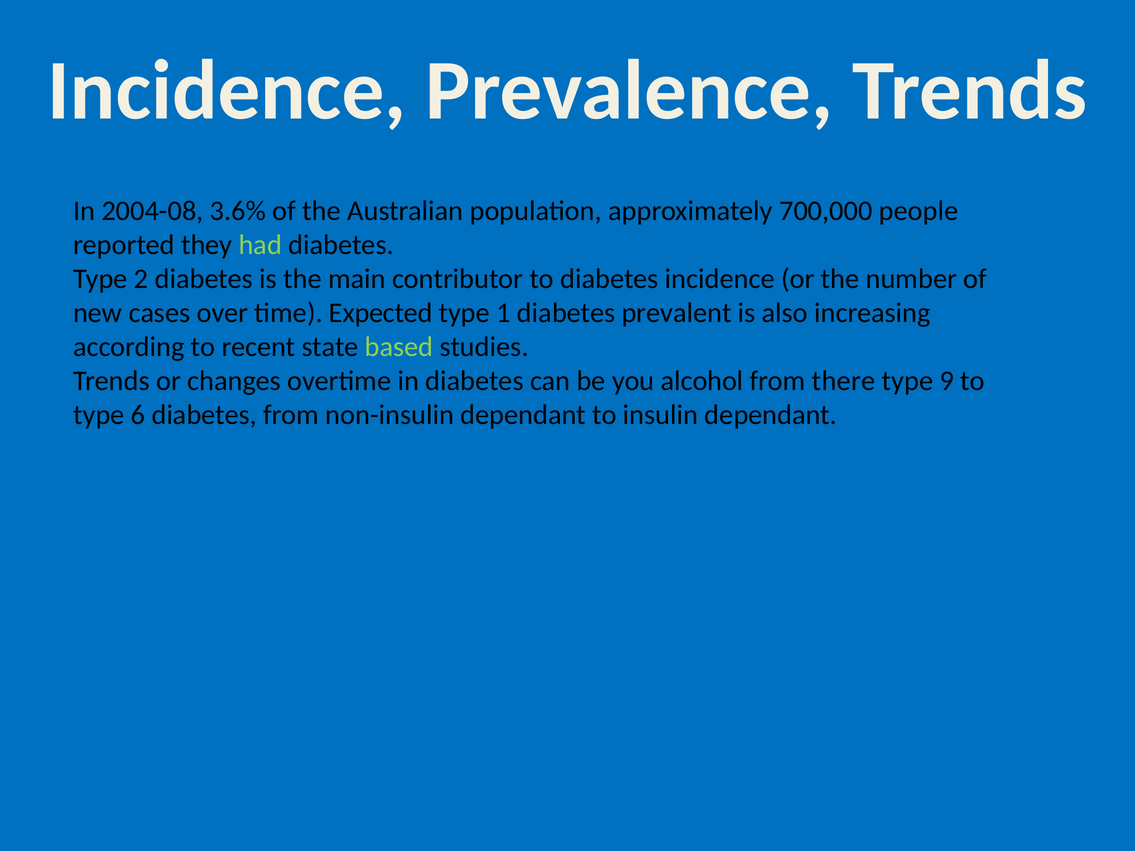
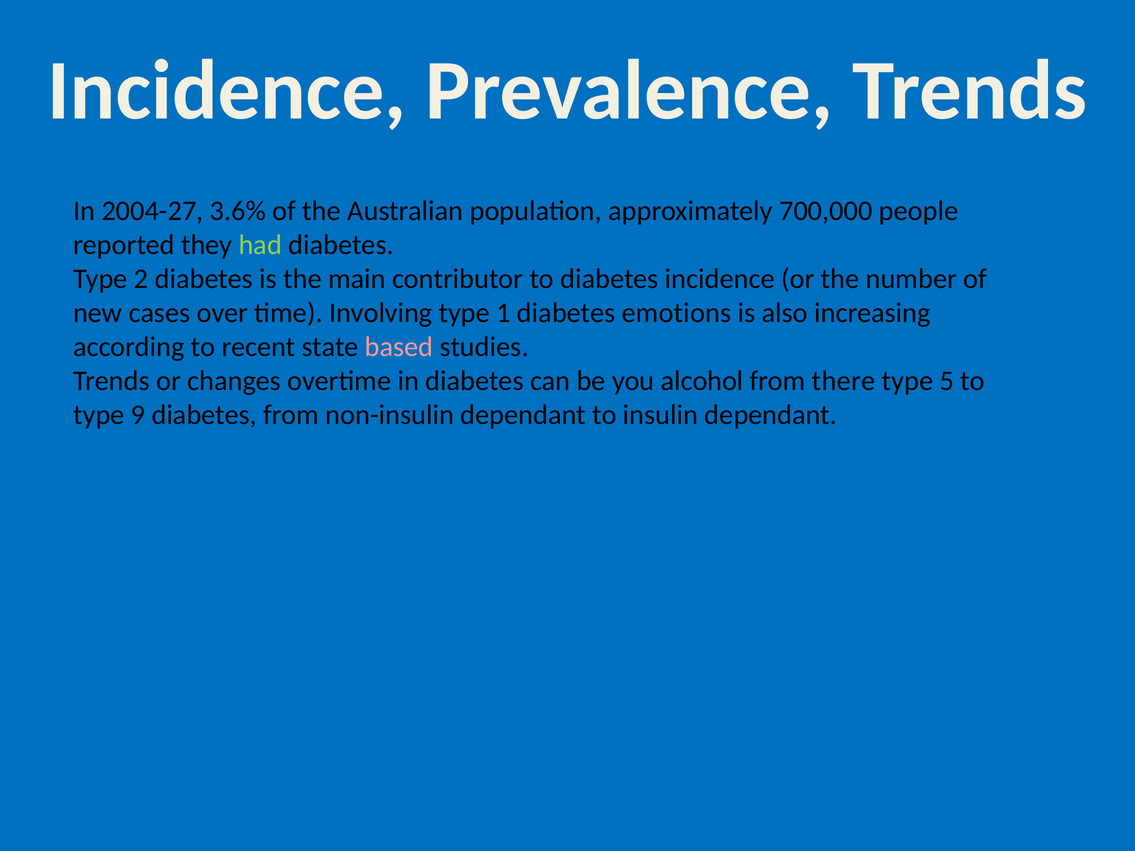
2004-08: 2004-08 -> 2004-27
Expected: Expected -> Involving
prevalent: prevalent -> emotions
based colour: light green -> pink
9: 9 -> 5
6: 6 -> 9
